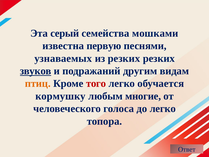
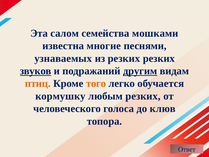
серый: серый -> салом
первую: первую -> многие
другим underline: none -> present
того colour: red -> orange
любым многие: многие -> резких
до легко: легко -> клюв
